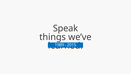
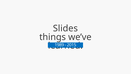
Speak: Speak -> Slides
